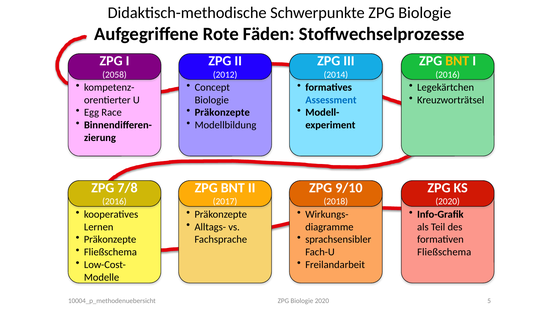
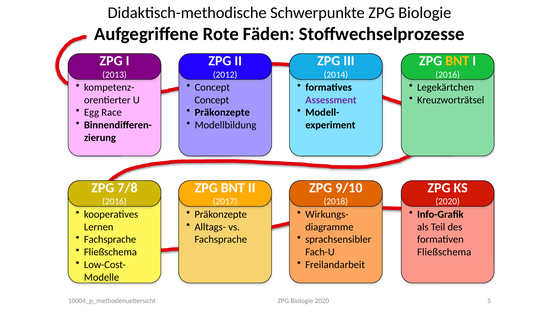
2058: 2058 -> 2013
Biologie at (212, 100): Biologie -> Concept
Assessment colour: blue -> purple
Präkonzepte at (110, 239): Präkonzepte -> Fachsprache
